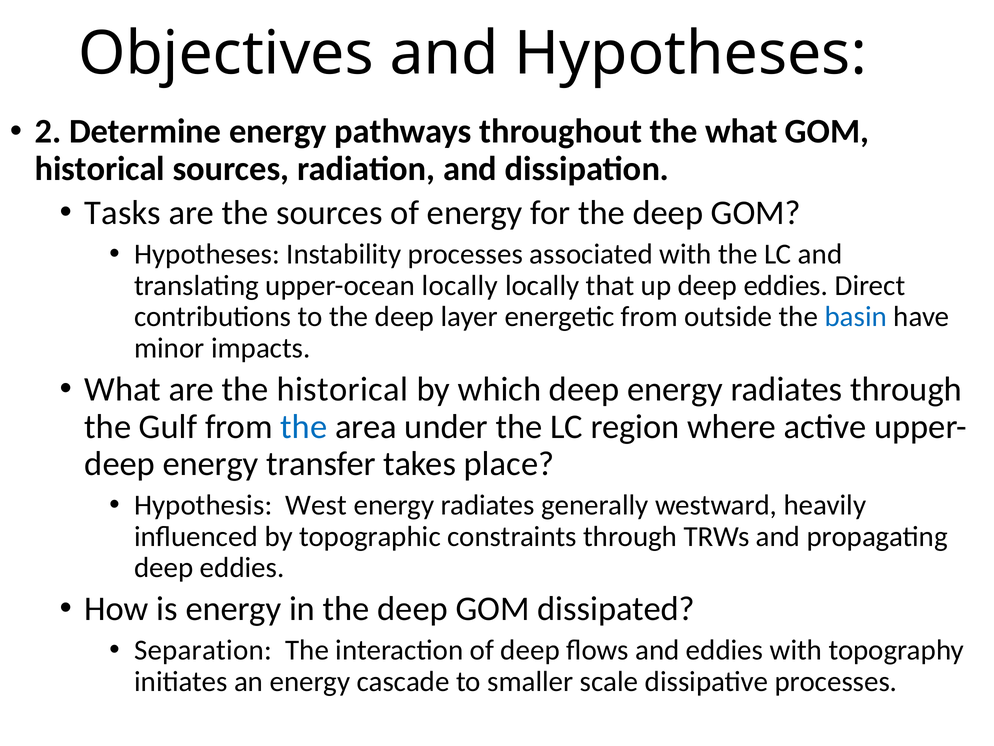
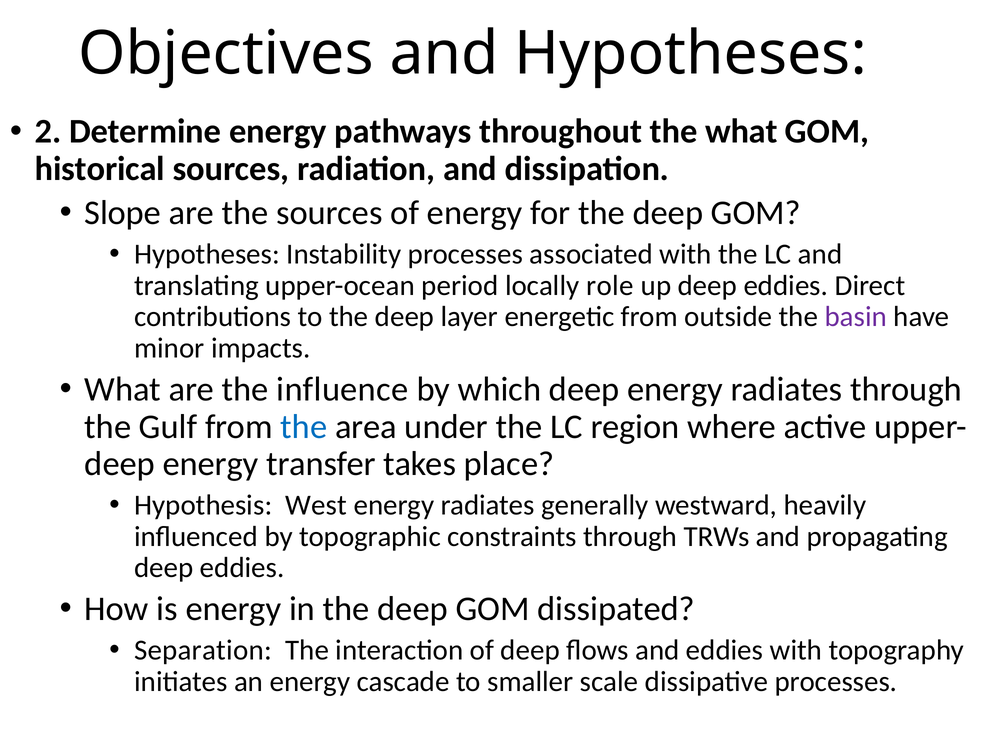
Tasks: Tasks -> Slope
upper-ocean locally: locally -> period
that: that -> role
basin colour: blue -> purple
the historical: historical -> influence
